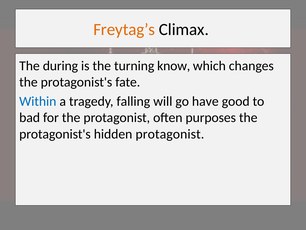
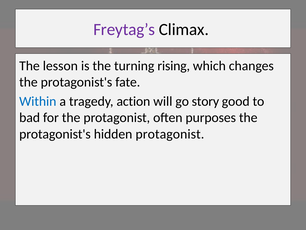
Freytag’s colour: orange -> purple
during: during -> lesson
know: know -> rising
falling: falling -> action
have: have -> story
